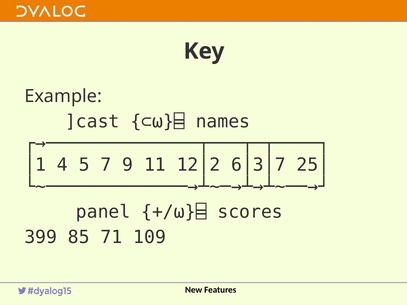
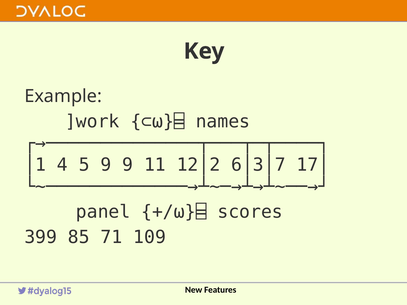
]cast: ]cast -> ]work
5 7: 7 -> 9
25│: 25│ -> 17│
